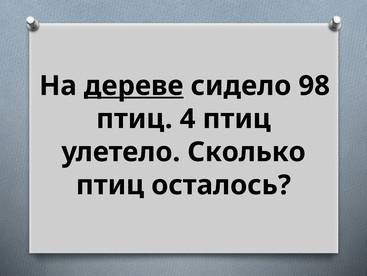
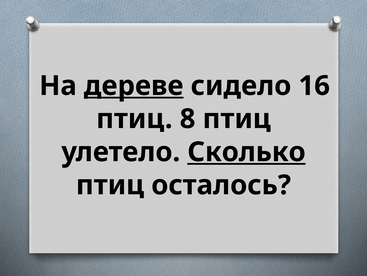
98: 98 -> 16
4: 4 -> 8
Сколько underline: none -> present
